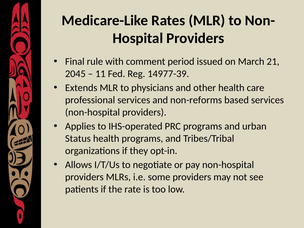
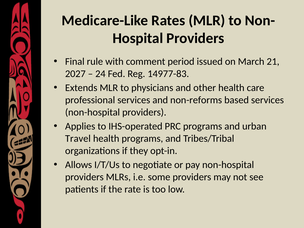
2045: 2045 -> 2027
11: 11 -> 24
14977-39: 14977-39 -> 14977-83
Status: Status -> Travel
